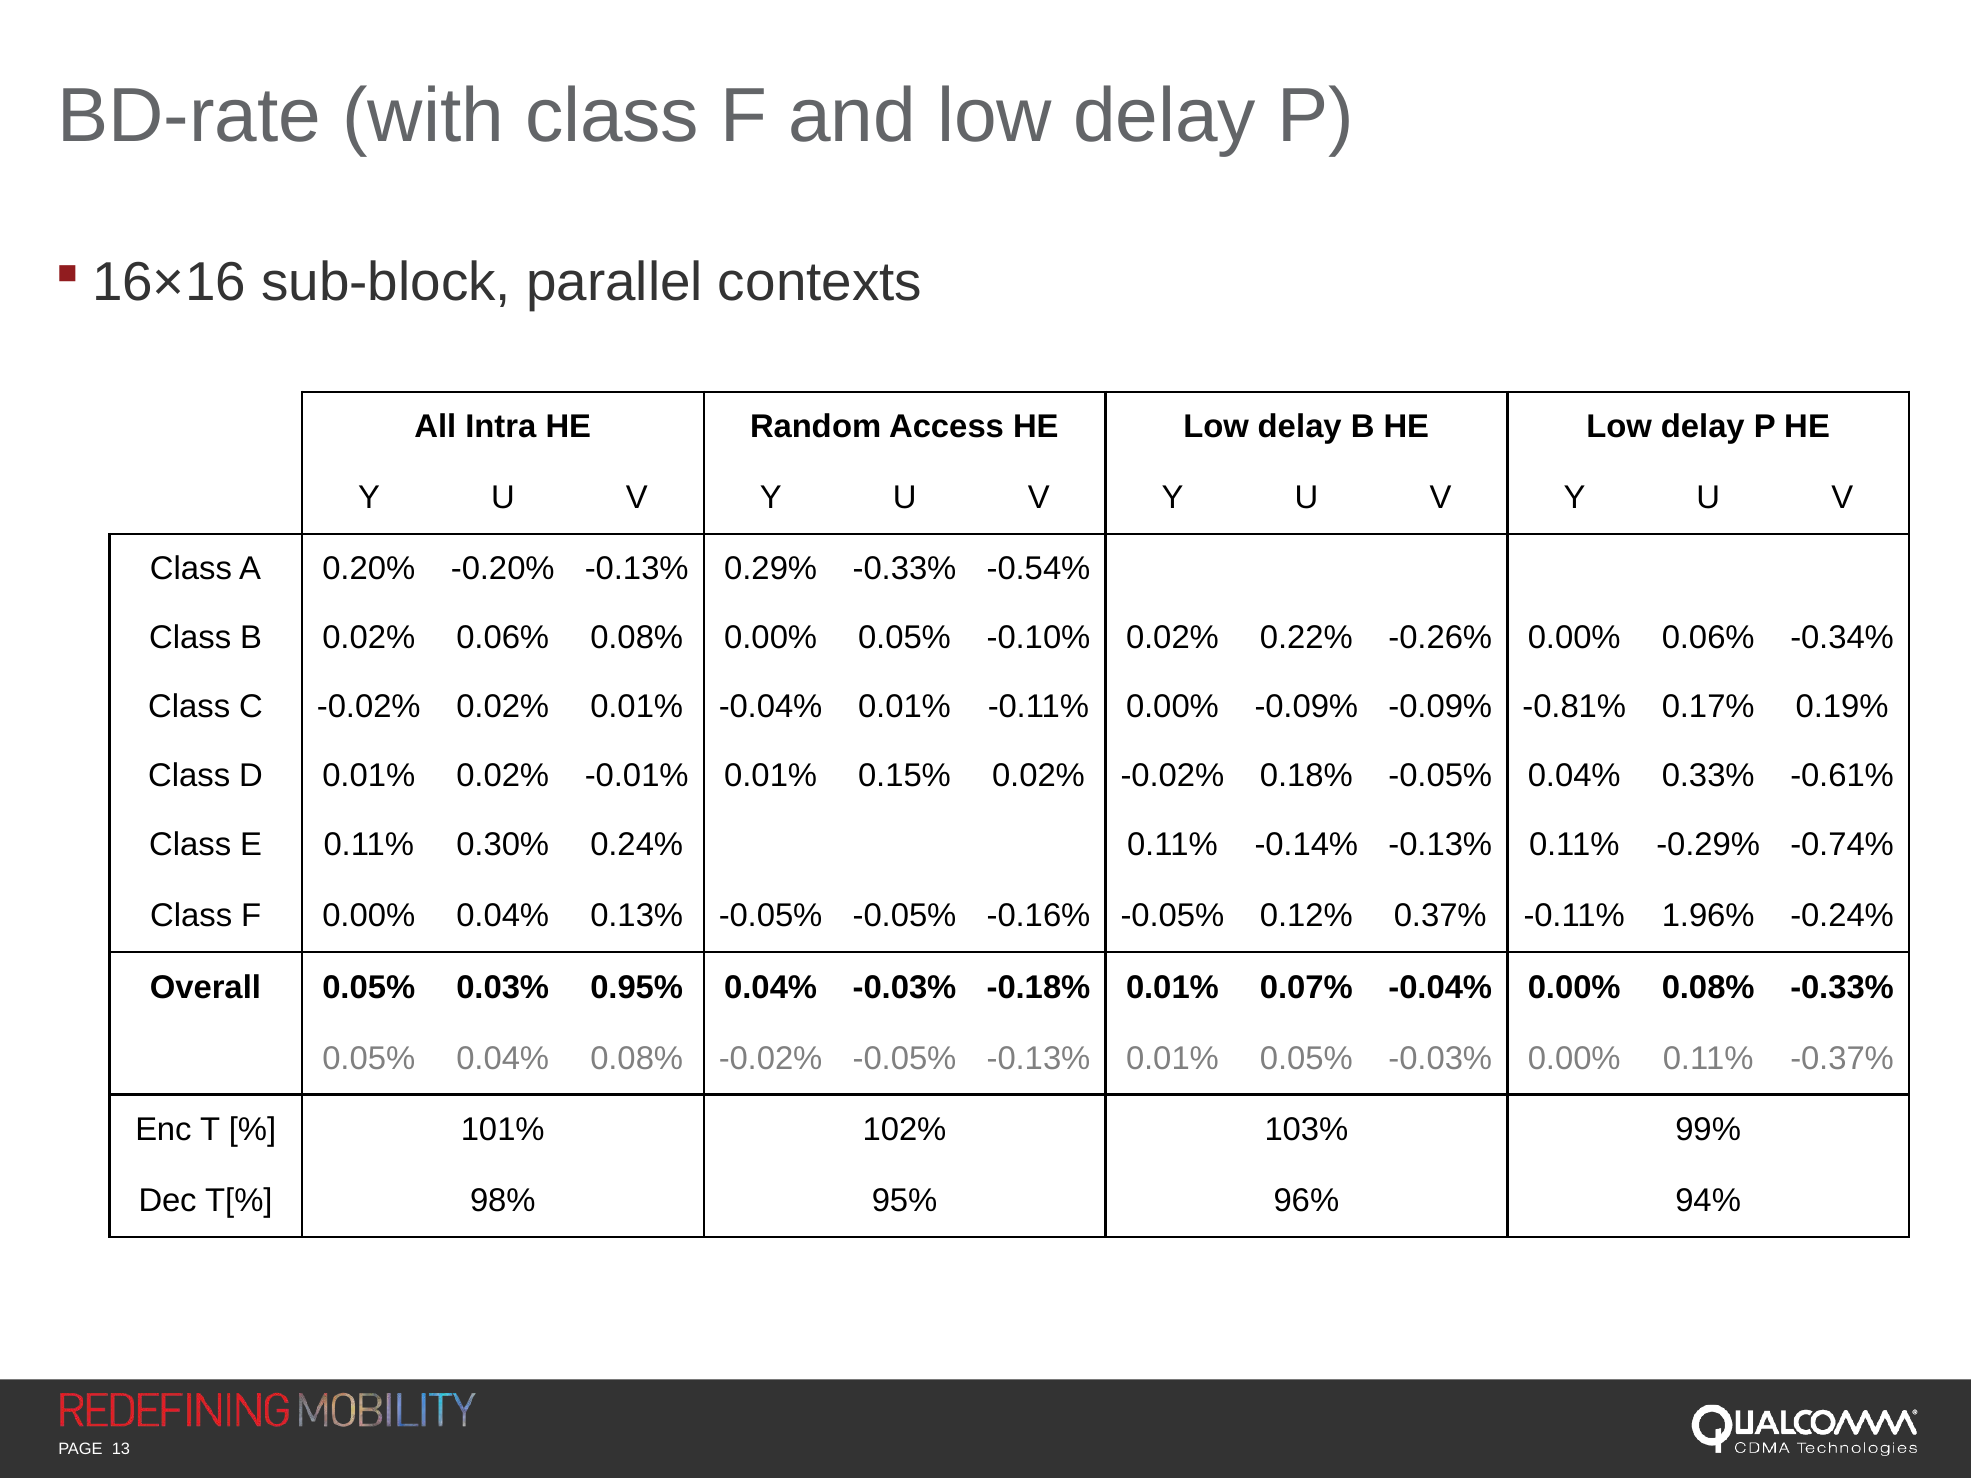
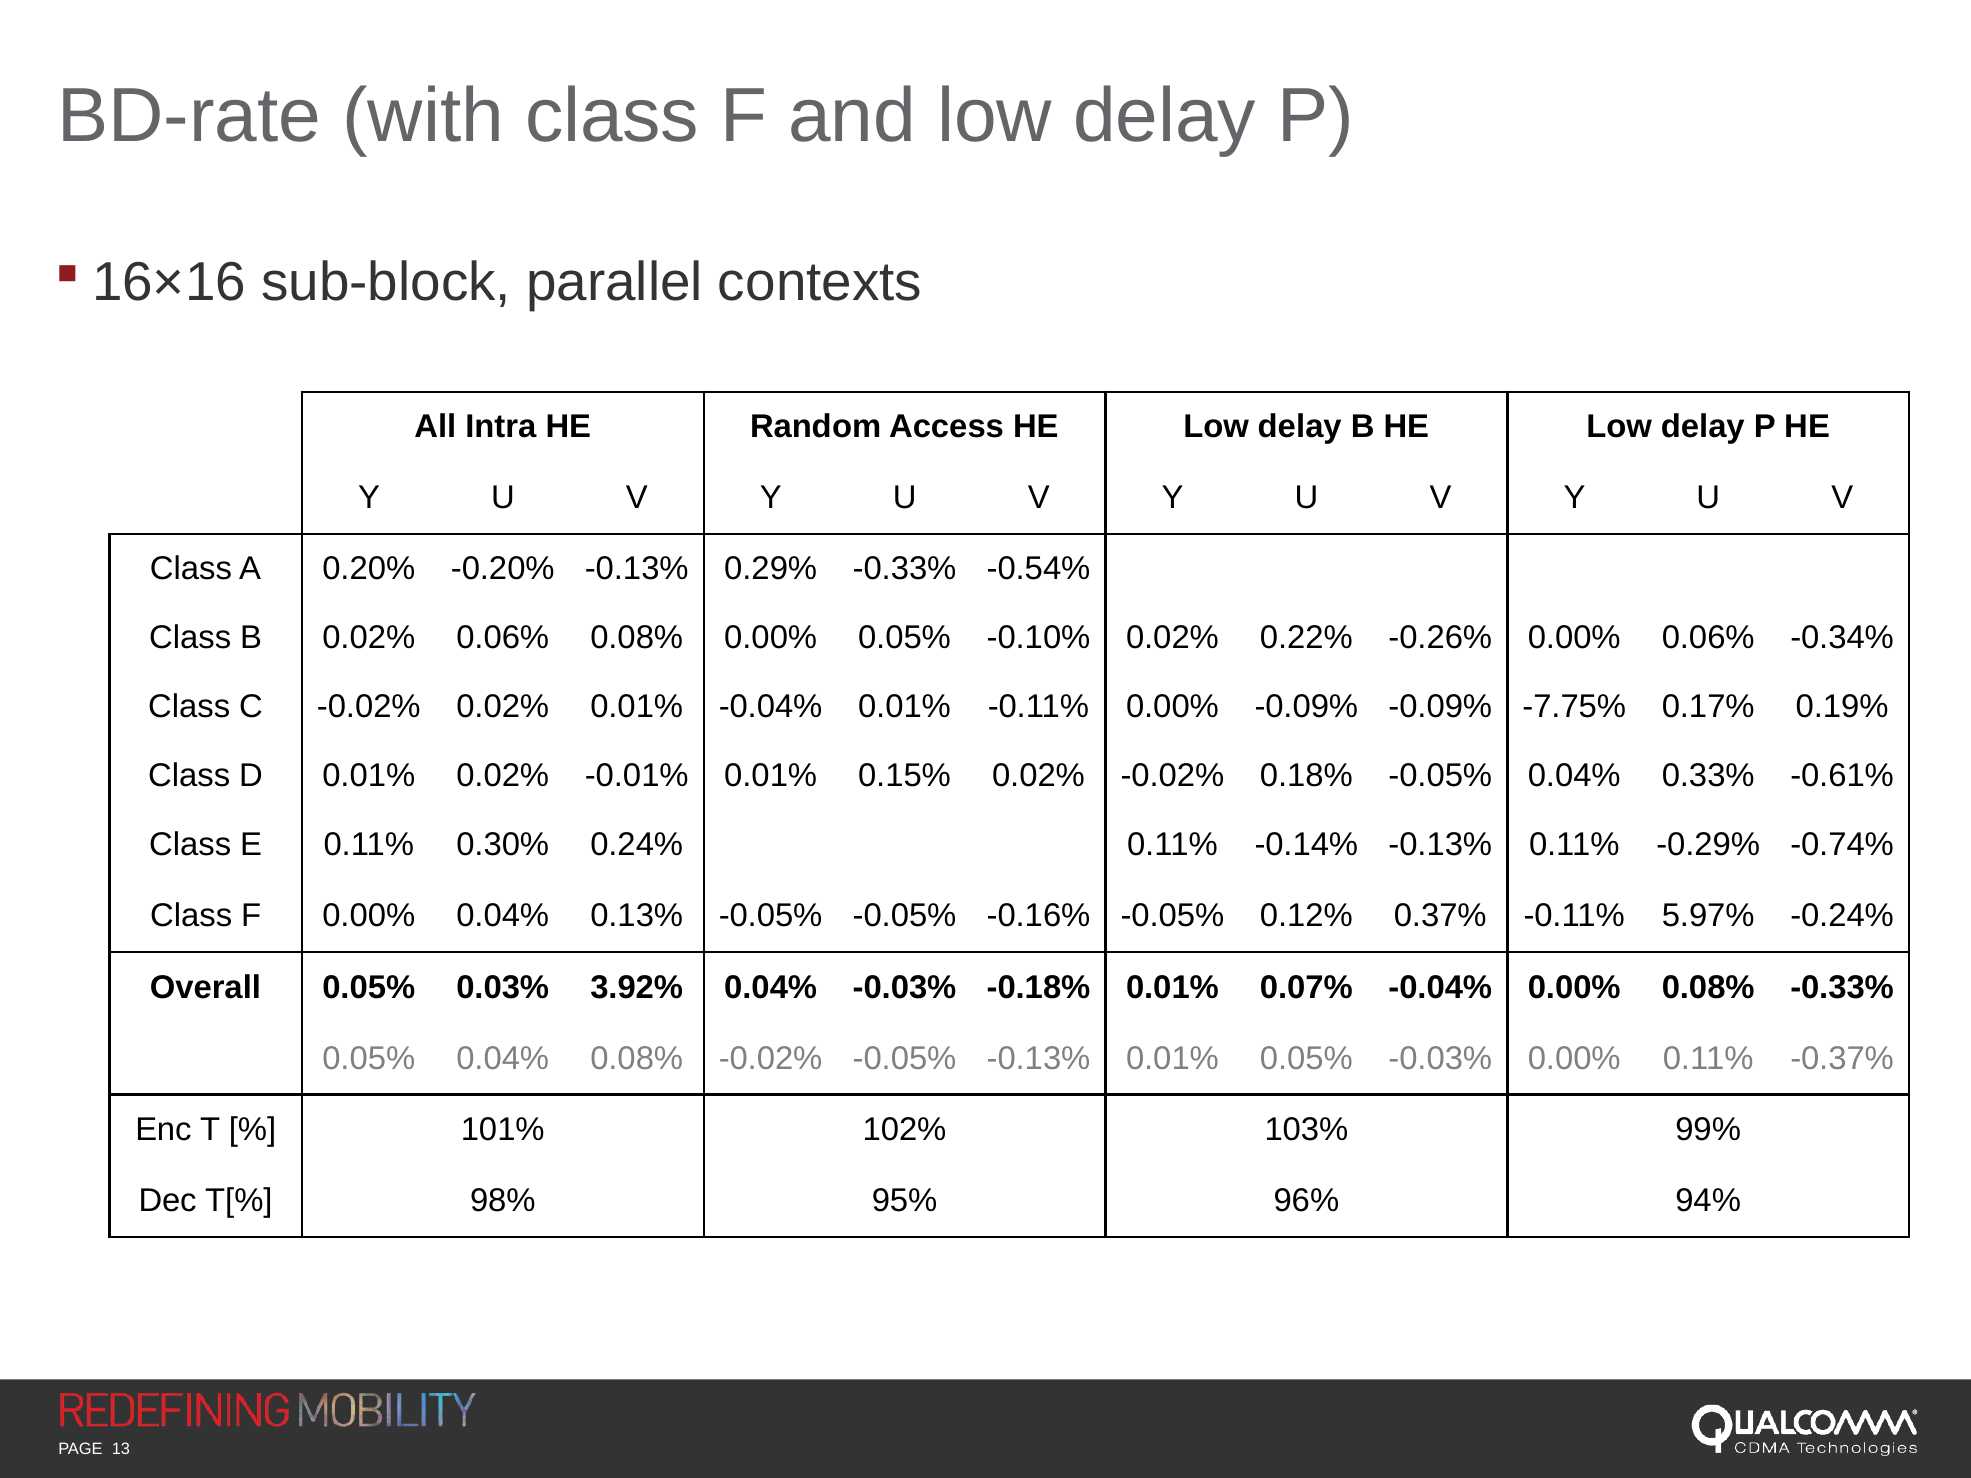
-0.81%: -0.81% -> -7.75%
1.96%: 1.96% -> 5.97%
0.95%: 0.95% -> 3.92%
